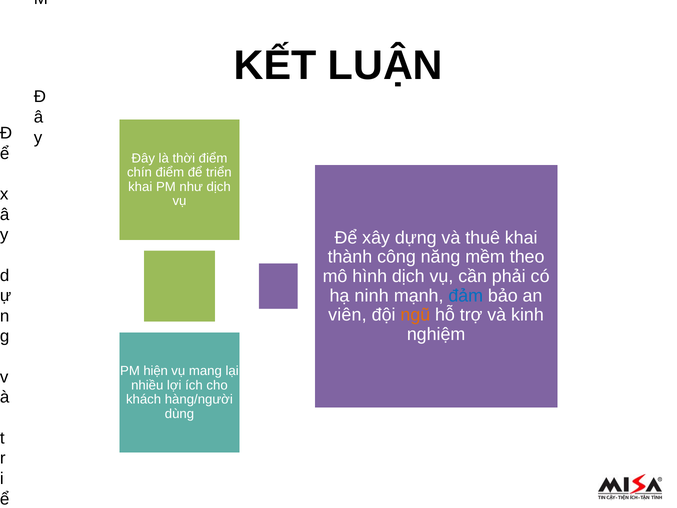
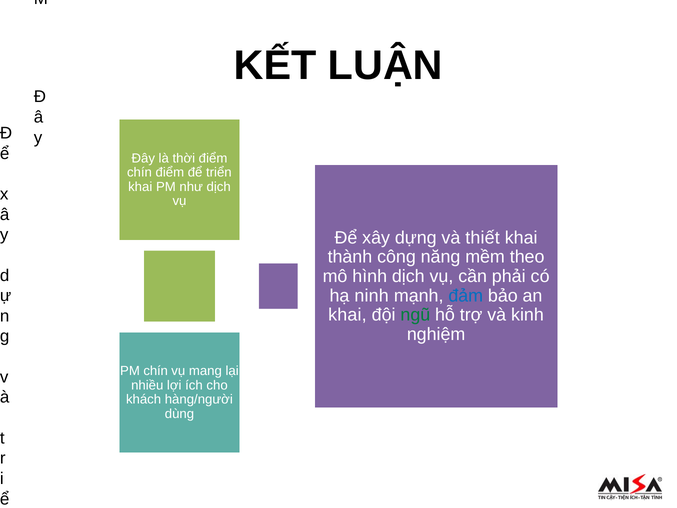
thuê: thuê -> thiết
viên at (347, 315): viên -> khai
ngũ colour: orange -> green
PM hiện: hiện -> chín
